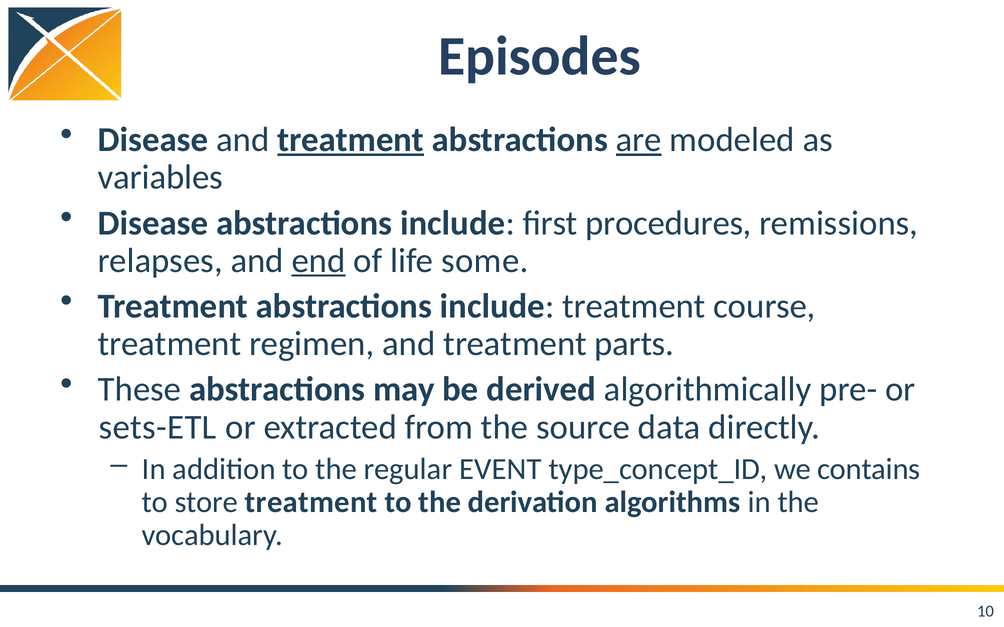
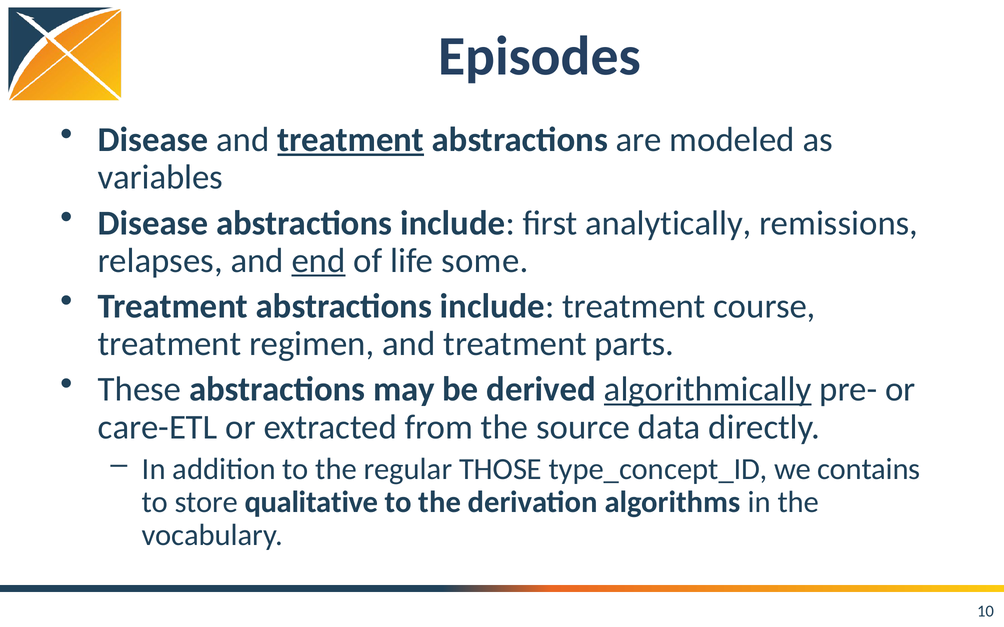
are underline: present -> none
procedures: procedures -> analytically
algorithmically underline: none -> present
sets-ETL: sets-ETL -> care-ETL
EVENT: EVENT -> THOSE
store treatment: treatment -> qualitative
